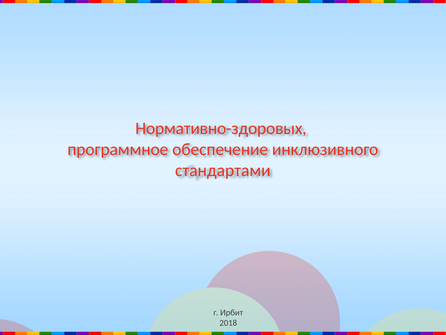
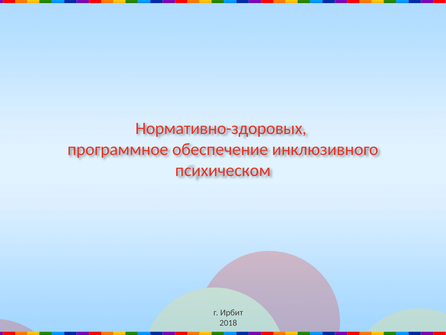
стандартами: стандартами -> психическом
